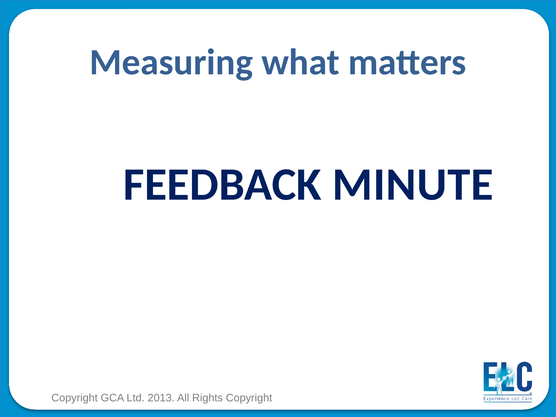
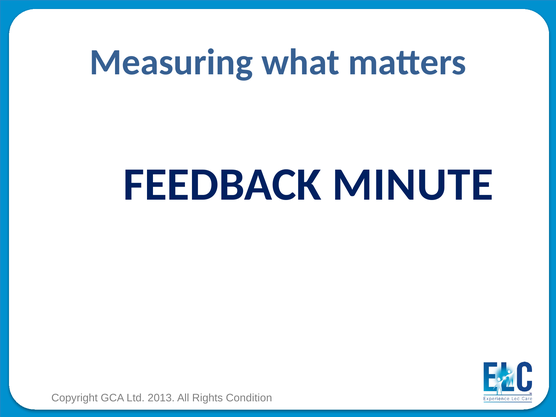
Rights Copyright: Copyright -> Condition
